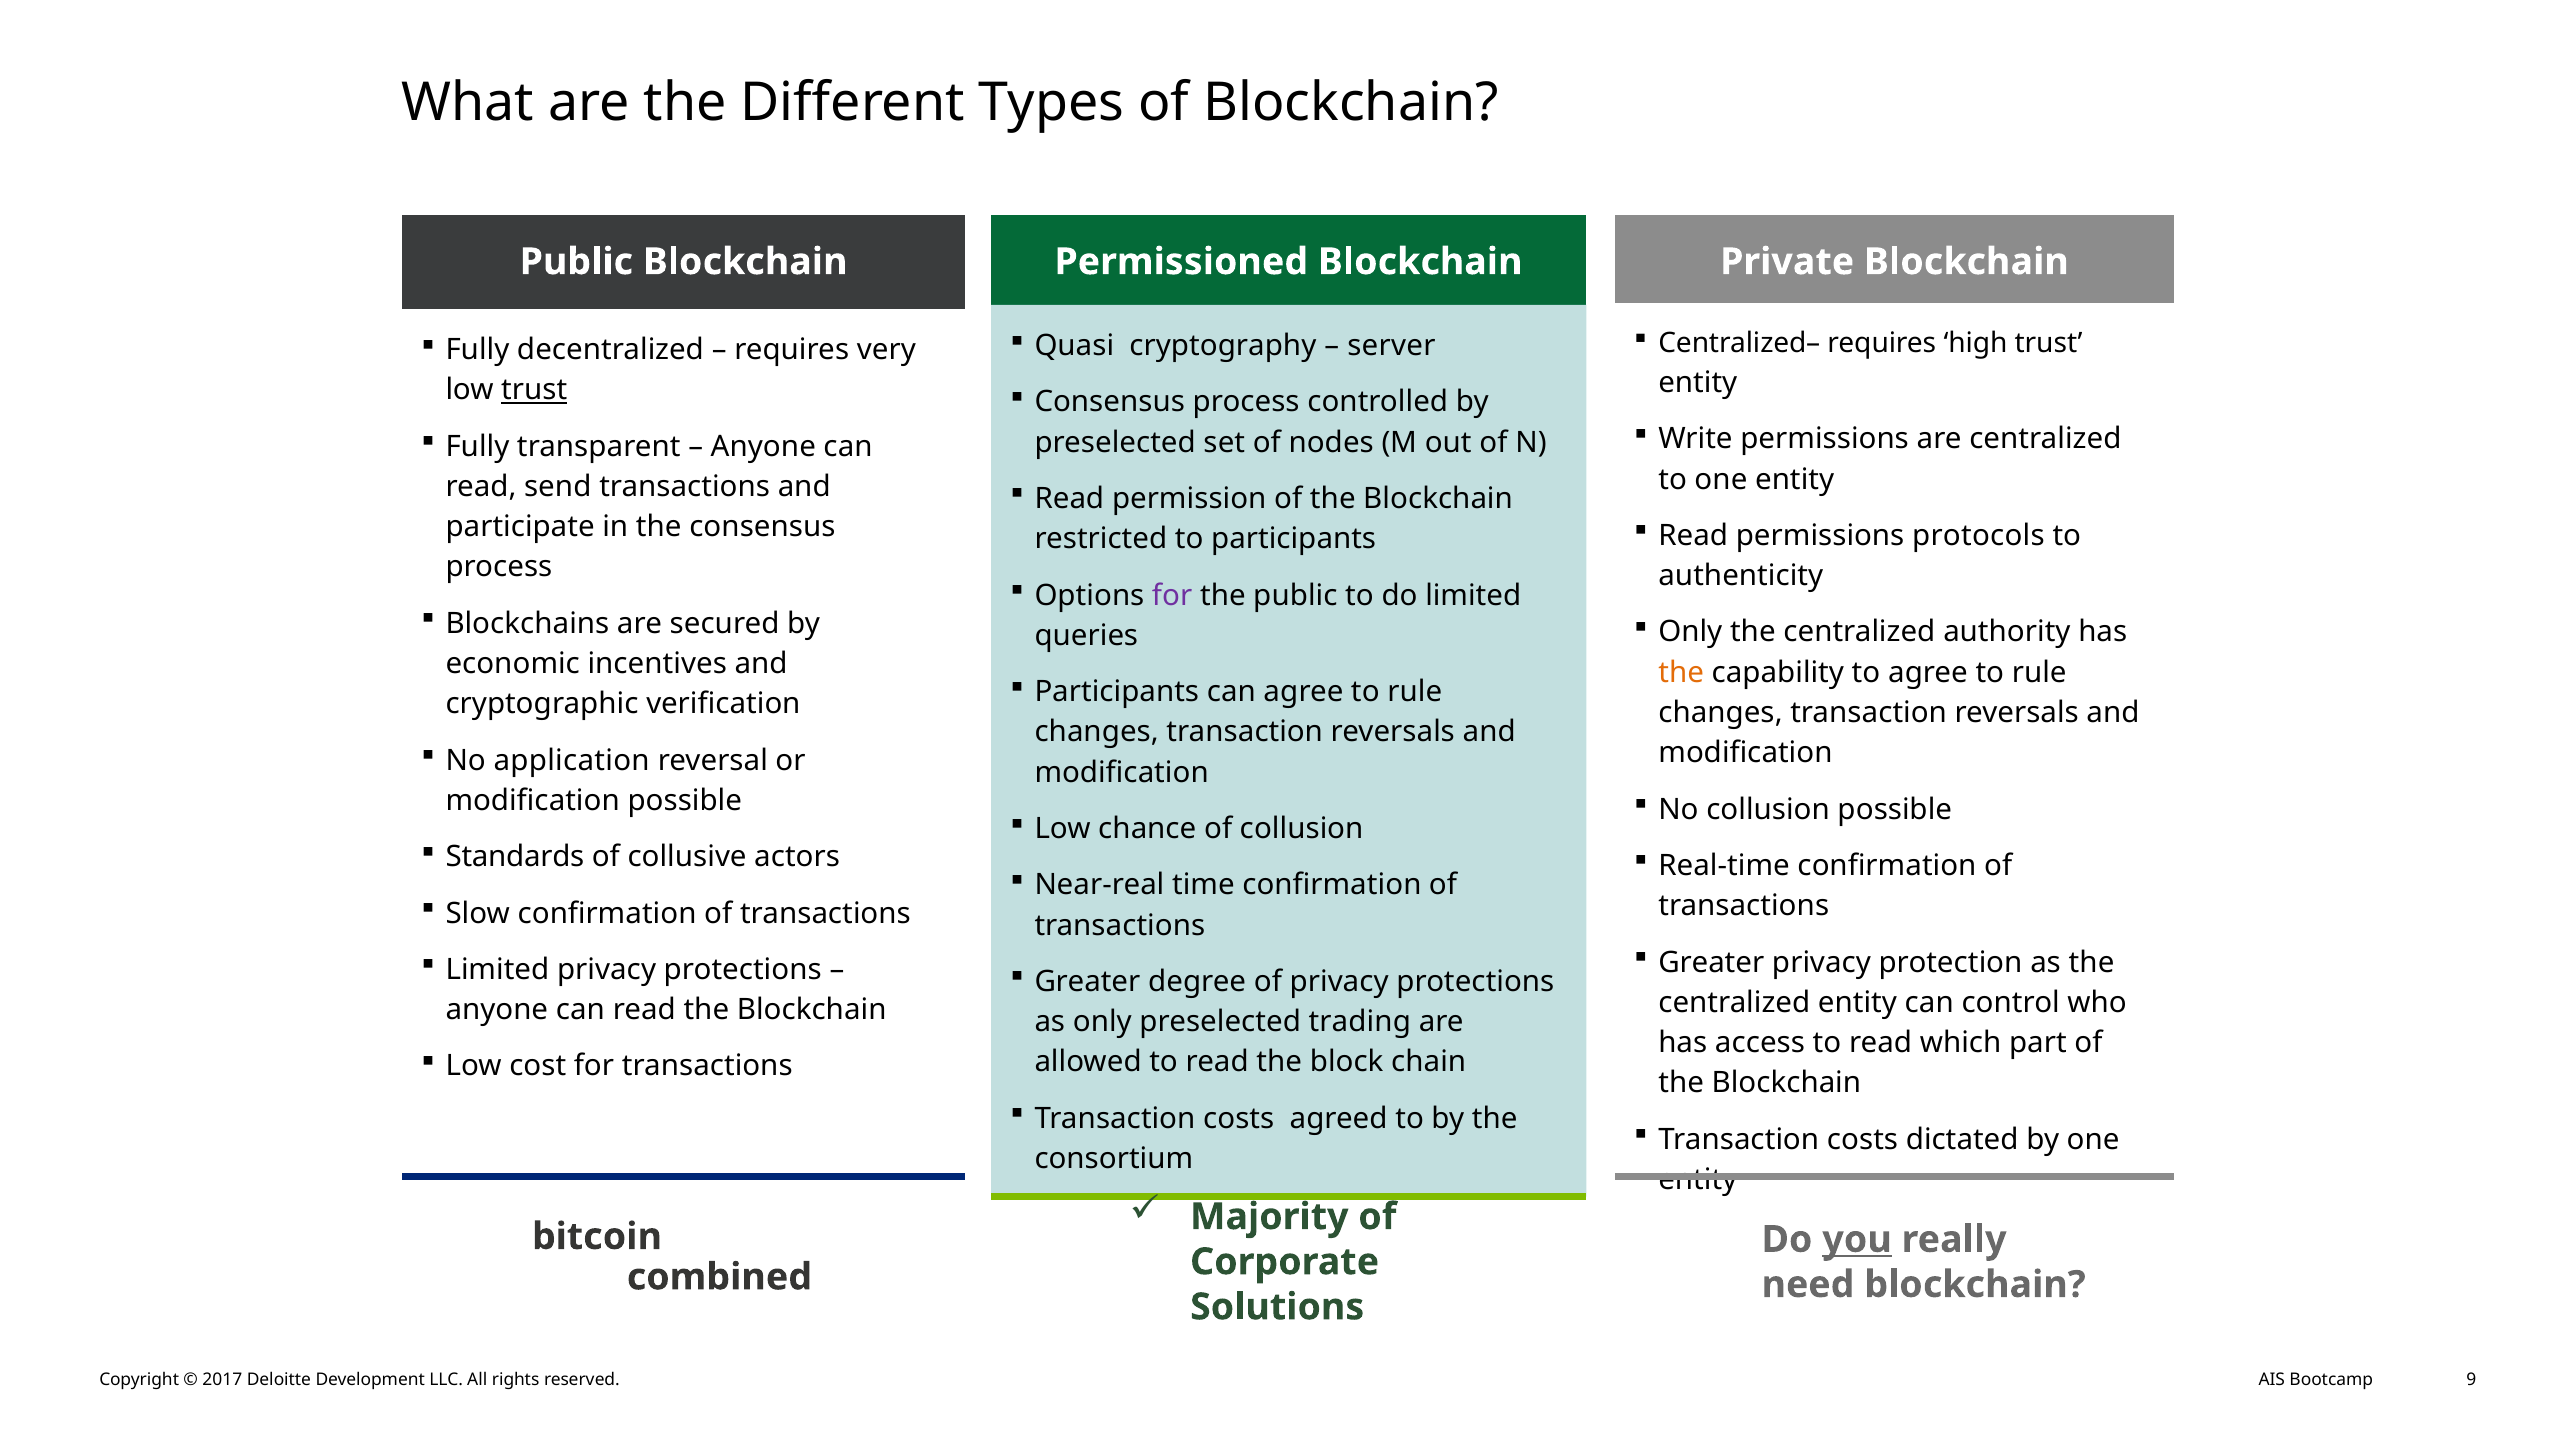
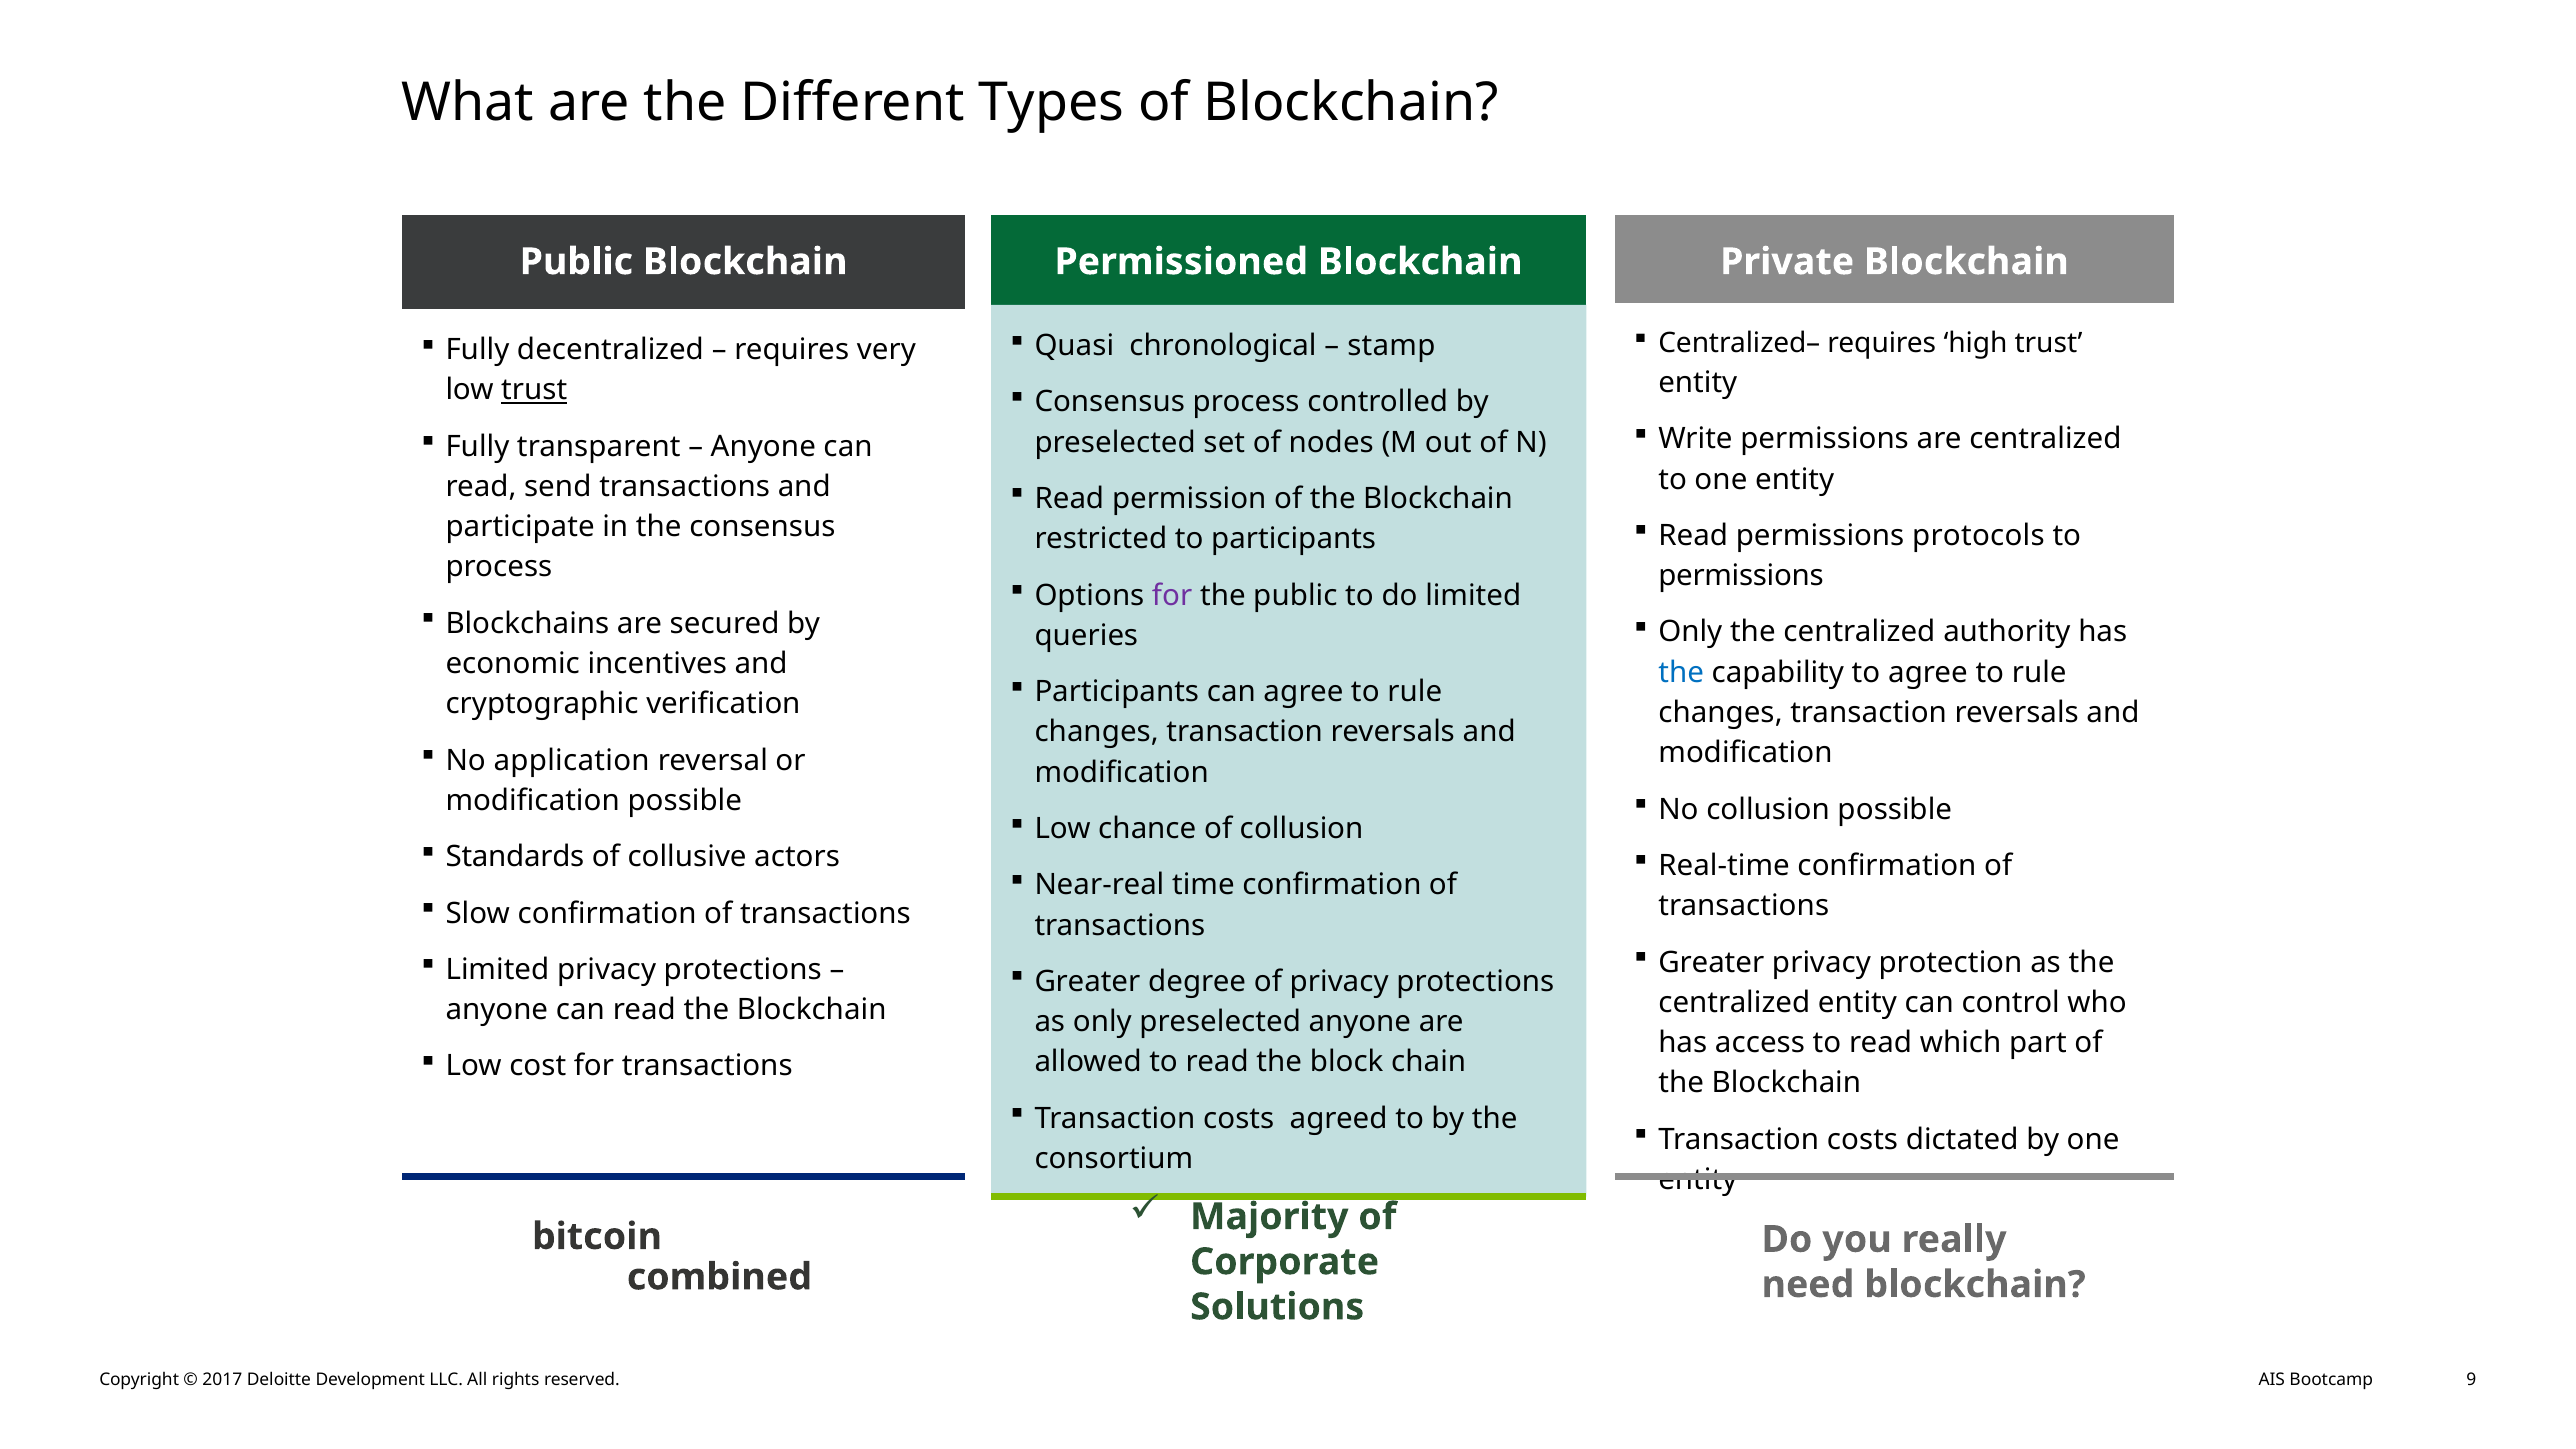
cryptography: cryptography -> chronological
server: server -> stamp
authenticity at (1741, 576): authenticity -> permissions
the at (1681, 672) colour: orange -> blue
preselected trading: trading -> anyone
you underline: present -> none
